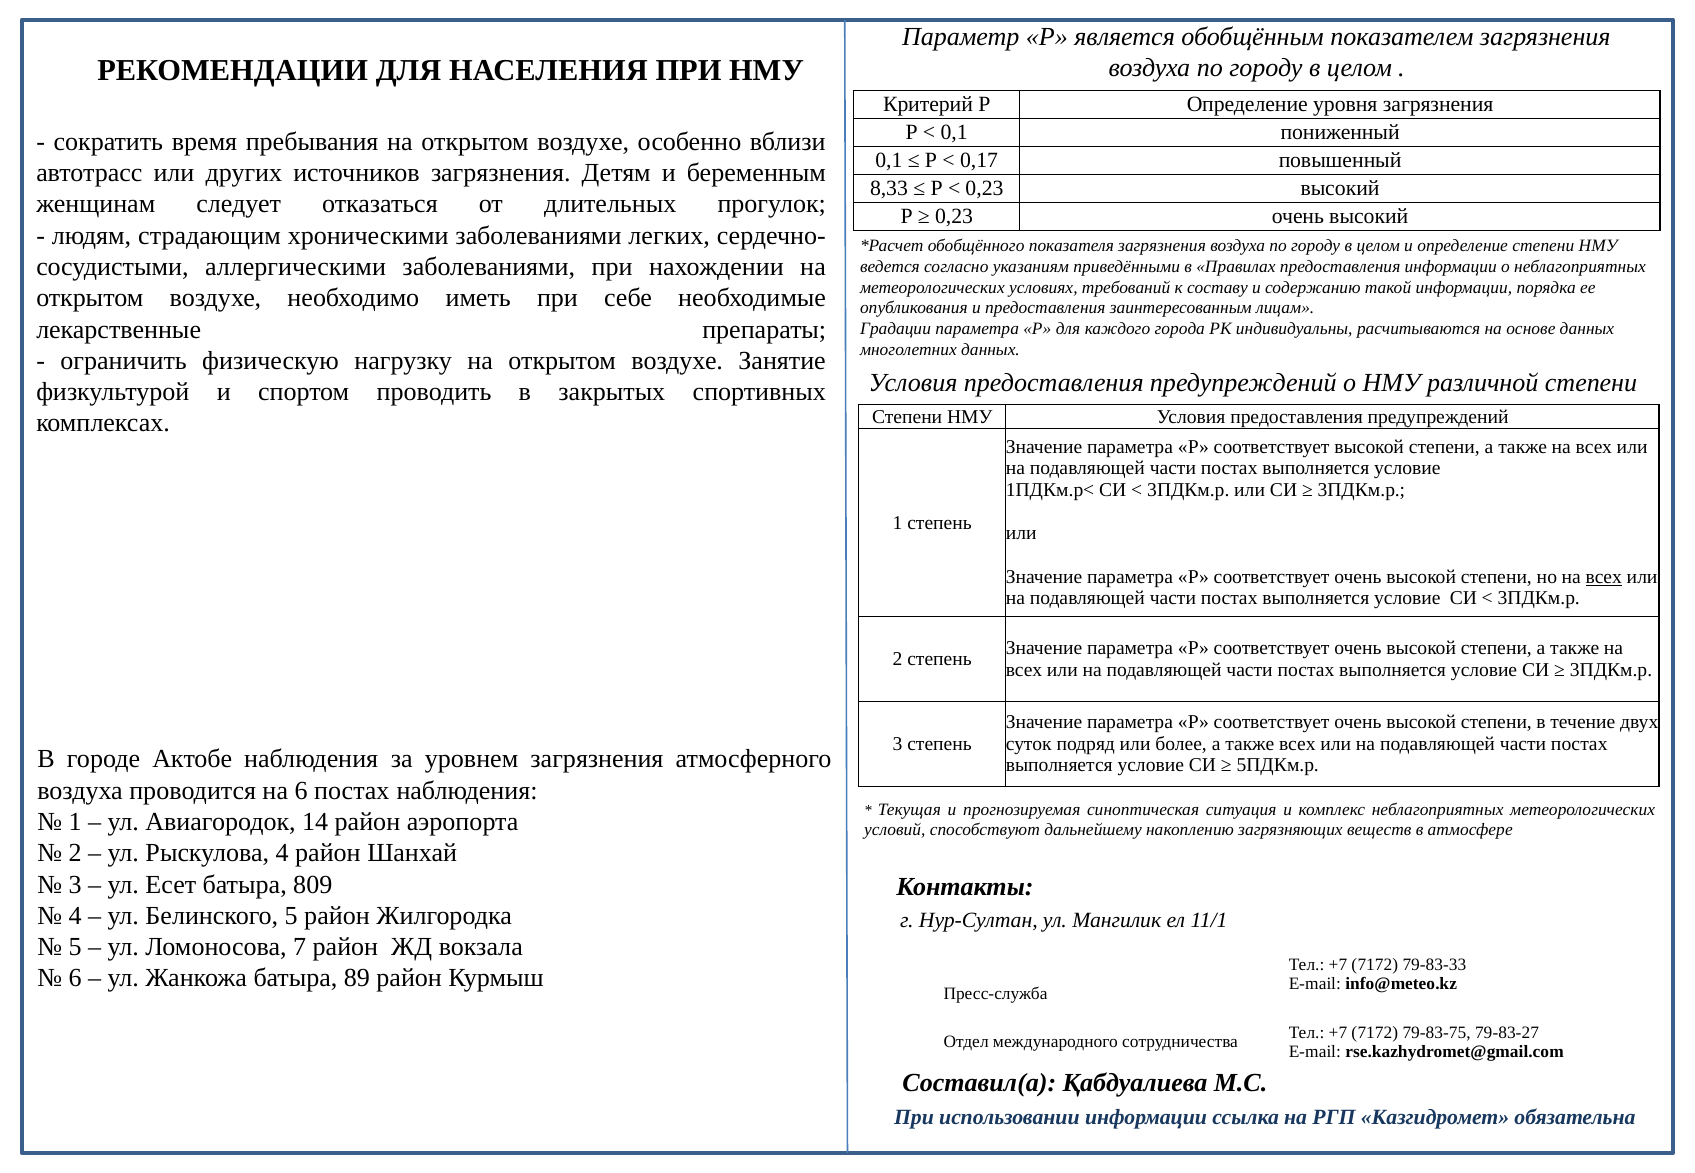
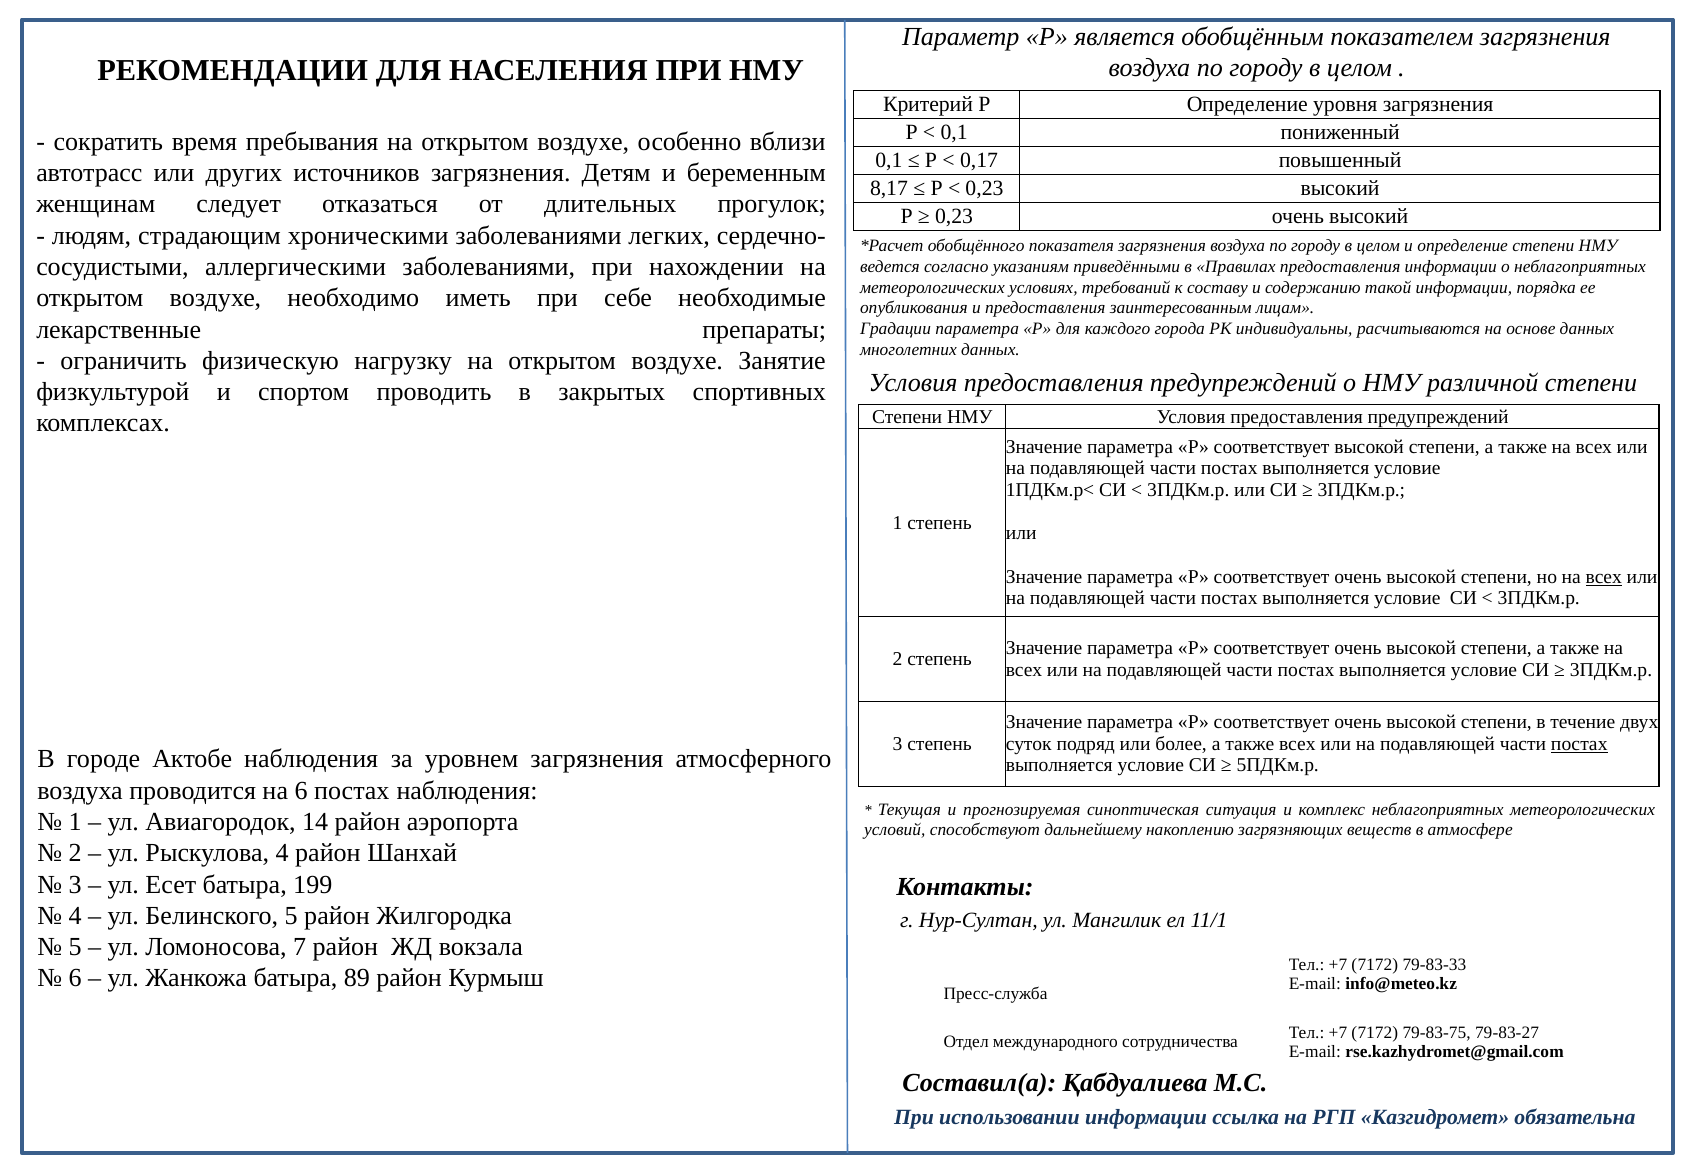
8,33: 8,33 -> 8,17
постах at (1579, 744) underline: none -> present
809: 809 -> 199
